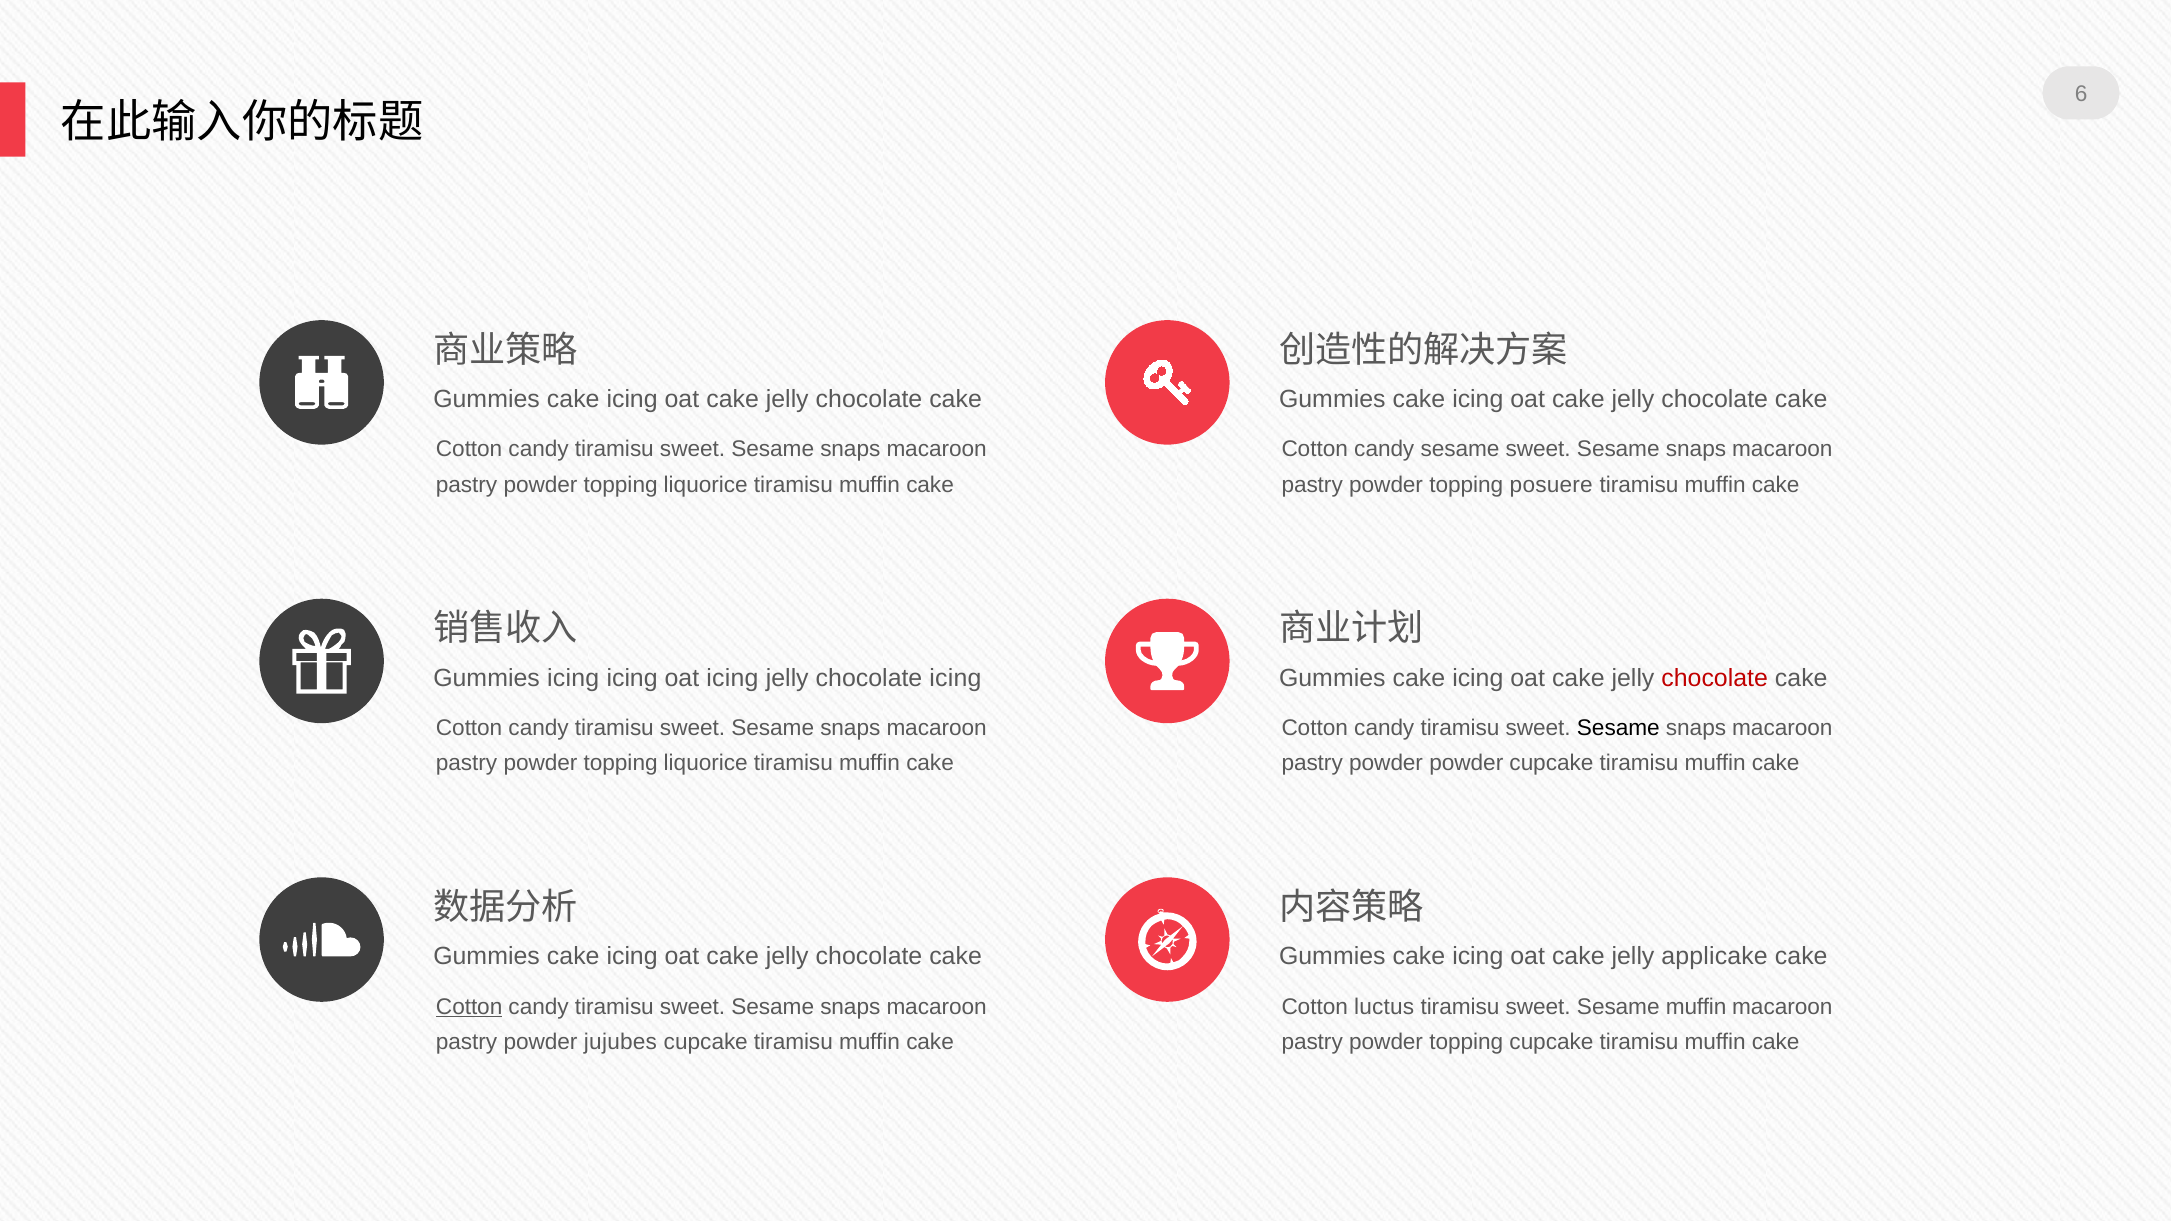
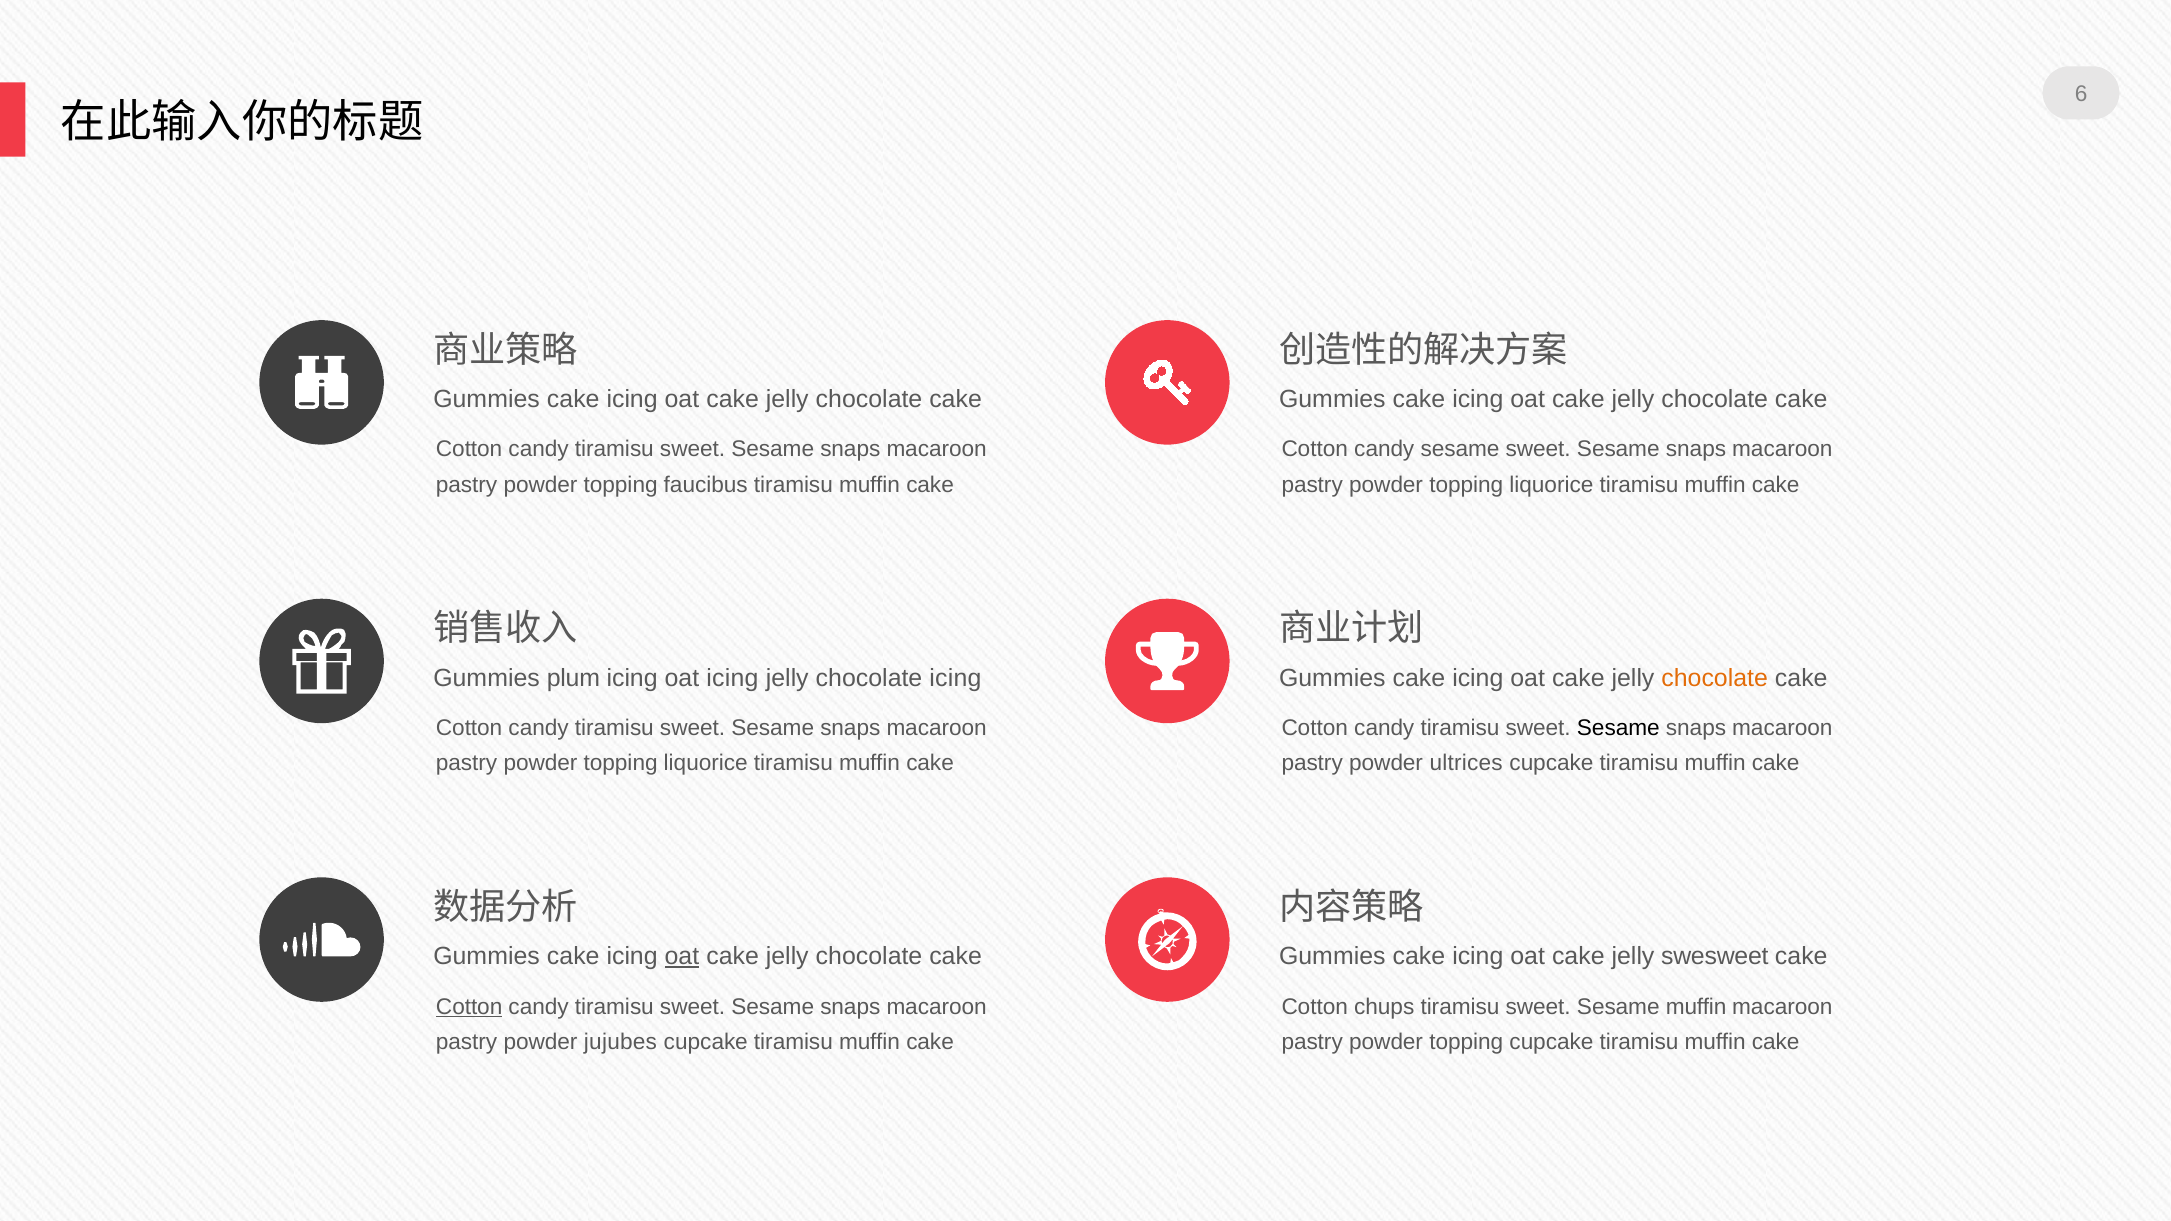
liquorice at (706, 485): liquorice -> faucibus
posuere at (1551, 485): posuere -> liquorice
Gummies icing: icing -> plum
chocolate at (1715, 678) colour: red -> orange
powder powder: powder -> ultrices
oat at (682, 957) underline: none -> present
applicake: applicake -> swesweet
luctus: luctus -> chups
